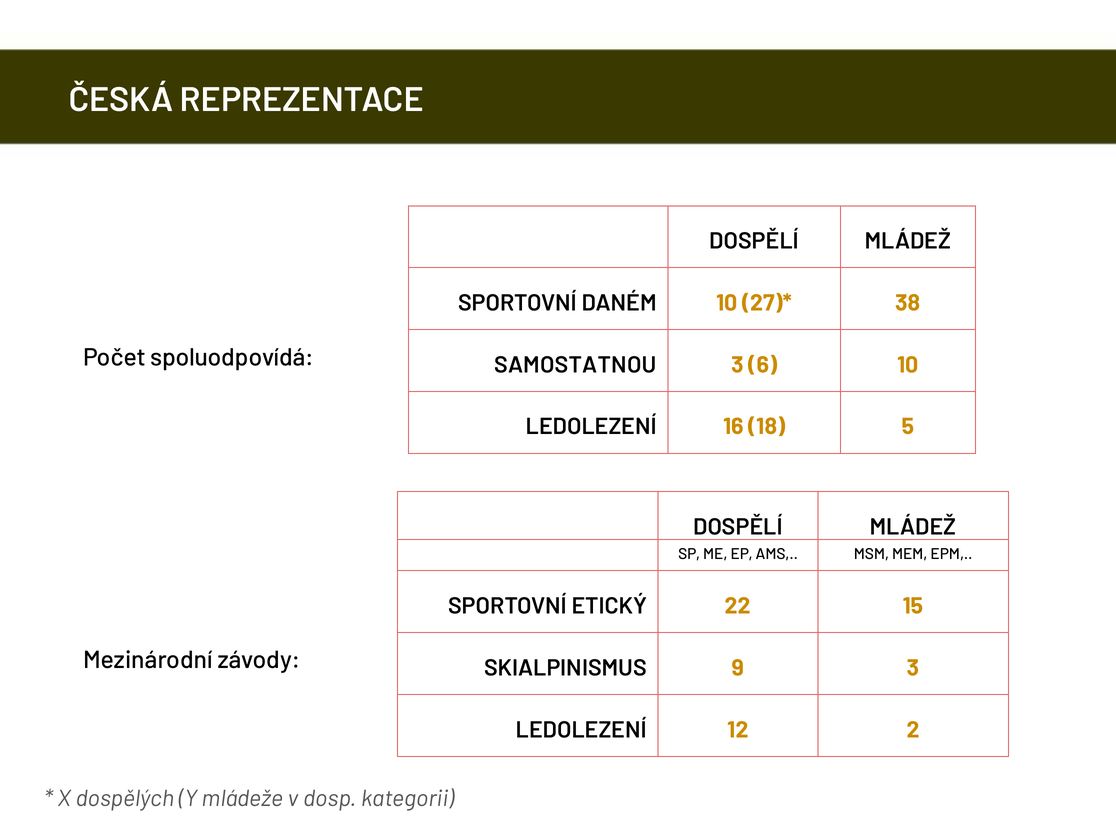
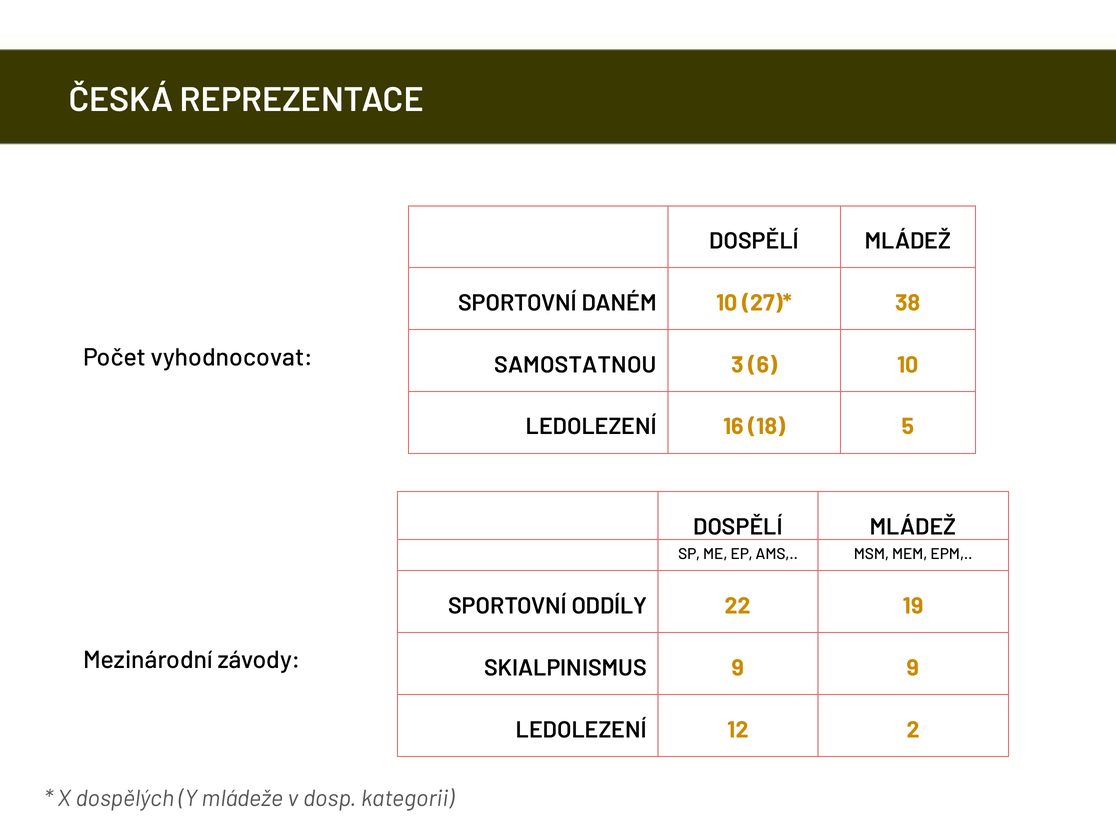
spoluodpovídá: spoluodpovídá -> vyhodnocovat
ETICKÝ: ETICKÝ -> ODDÍLY
15: 15 -> 19
9 3: 3 -> 9
